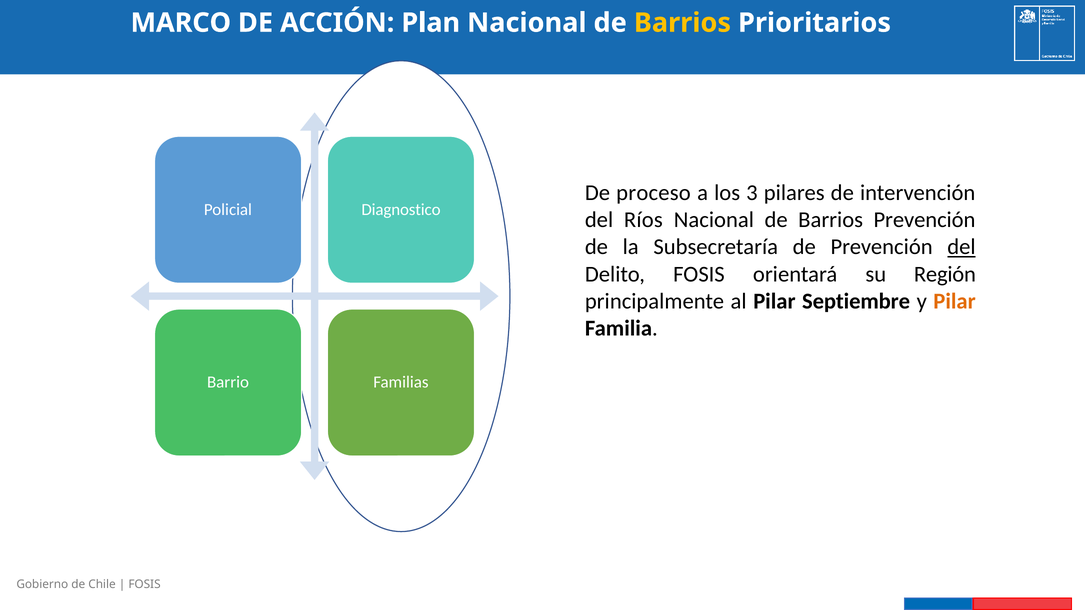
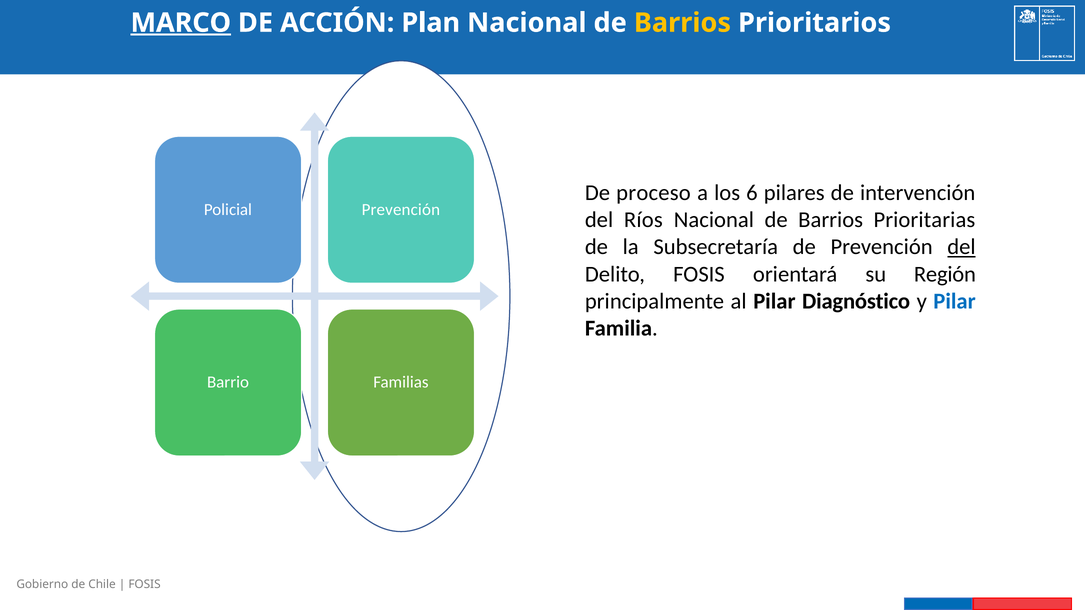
MARCO underline: none -> present
3: 3 -> 6
Diagnostico at (401, 210): Diagnostico -> Prevención
Barrios Prevención: Prevención -> Prioritarias
Septiembre: Septiembre -> Diagnóstico
Pilar at (955, 301) colour: orange -> blue
